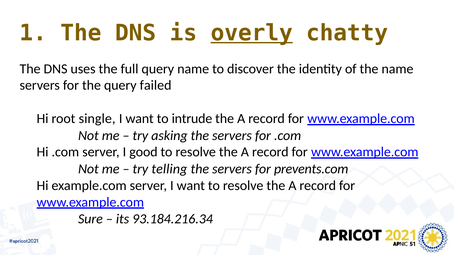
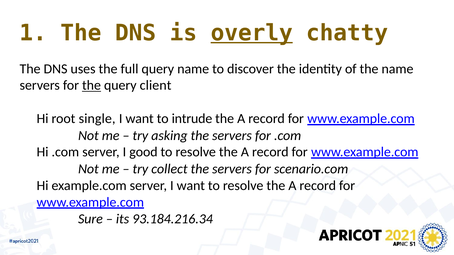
the at (92, 86) underline: none -> present
failed: failed -> client
telling: telling -> collect
prevents.com: prevents.com -> scenario.com
